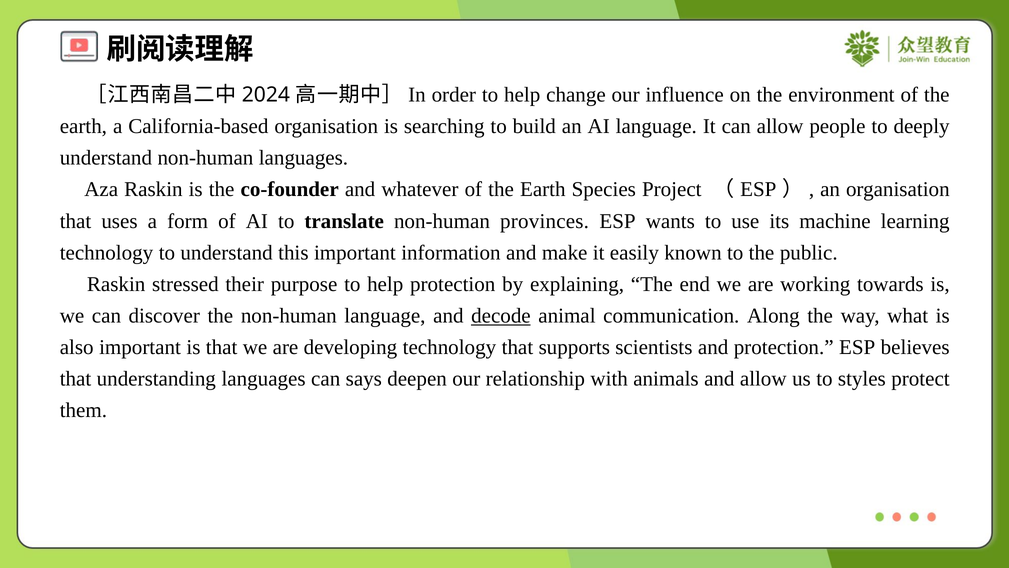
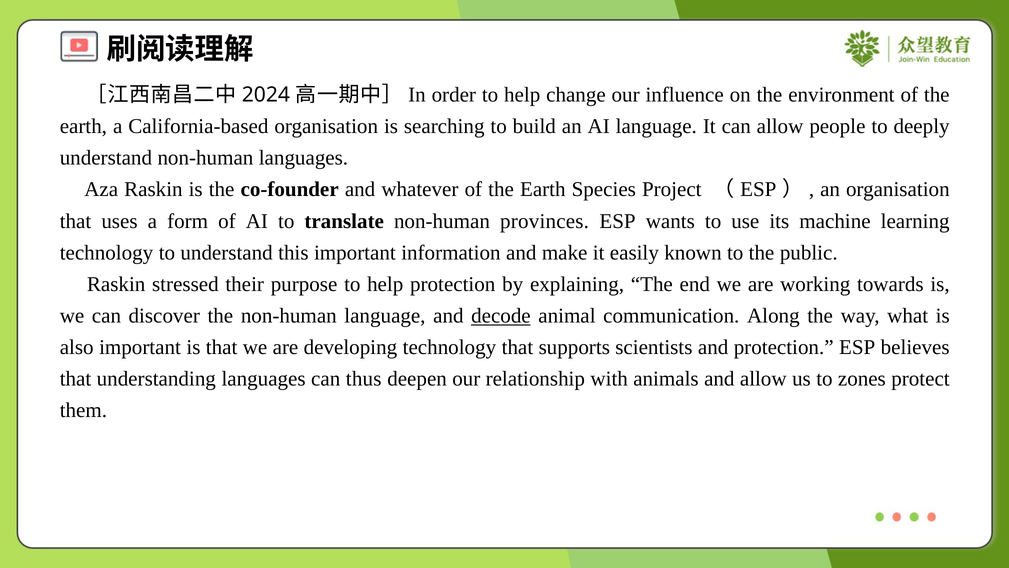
says: says -> thus
styles: styles -> zones
